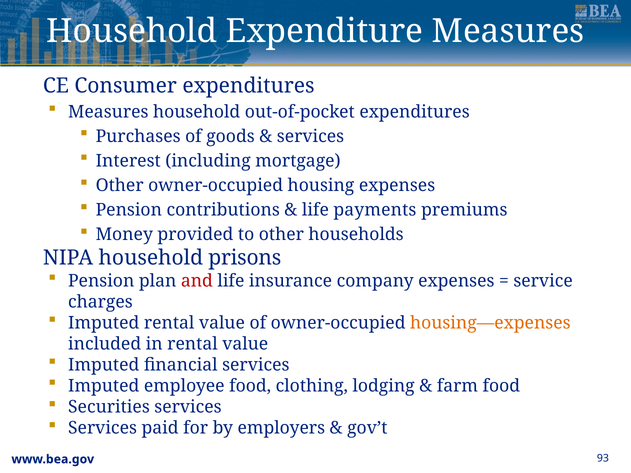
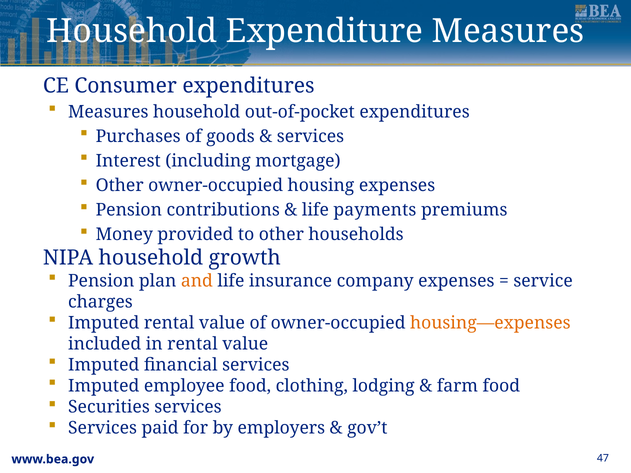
prisons: prisons -> growth
and colour: red -> orange
93: 93 -> 47
